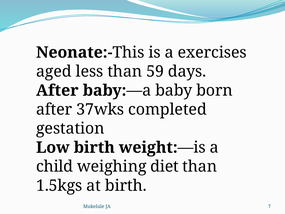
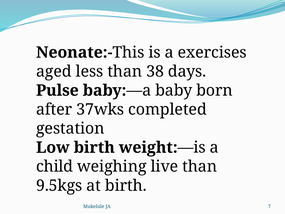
59: 59 -> 38
After at (57, 90): After -> Pulse
diet: diet -> live
1.5kgs: 1.5kgs -> 9.5kgs
